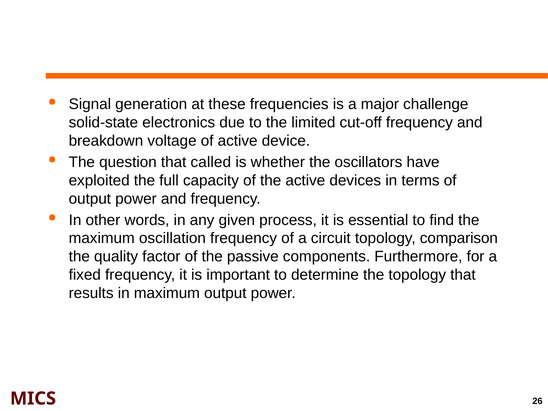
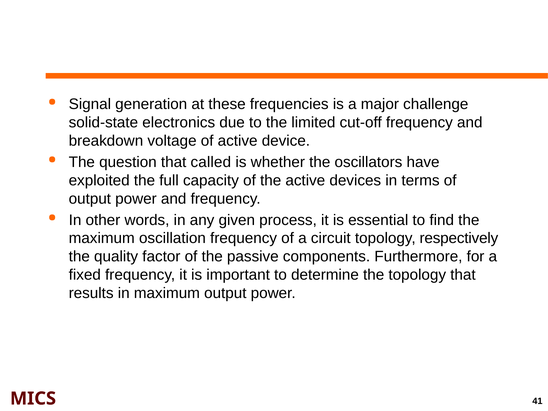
comparison: comparison -> respectively
26: 26 -> 41
